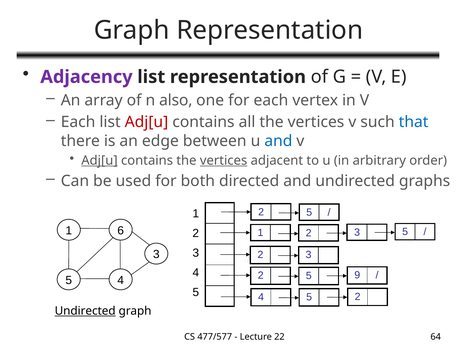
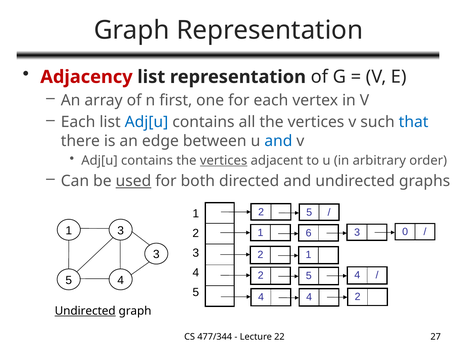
Adjacency colour: purple -> red
also: also -> first
Adj[u at (147, 122) colour: red -> blue
Adj[u at (99, 160) underline: present -> none
used underline: none -> present
1 6: 6 -> 3
2 at (309, 233): 2 -> 6
3 5: 5 -> 0
3 at (309, 255): 3 -> 1
2 5 9: 9 -> 4
5 at (309, 297): 5 -> 4
477/577: 477/577 -> 477/344
64: 64 -> 27
